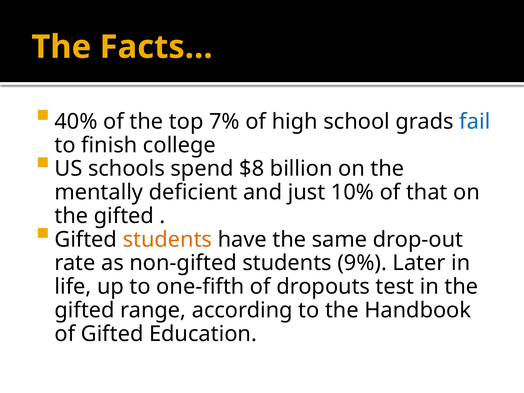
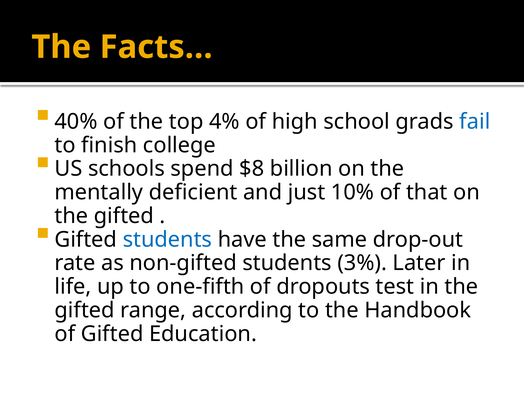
7%: 7% -> 4%
students at (167, 239) colour: orange -> blue
9%: 9% -> 3%
